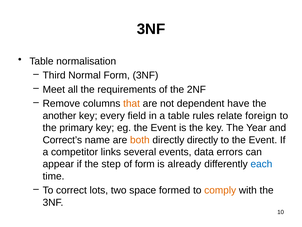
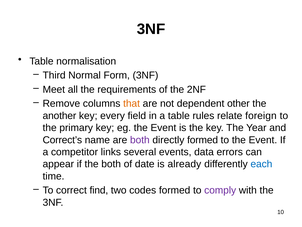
have: have -> other
both at (140, 140) colour: orange -> purple
directly directly: directly -> formed
the step: step -> both
of form: form -> date
lots: lots -> find
space: space -> codes
comply colour: orange -> purple
